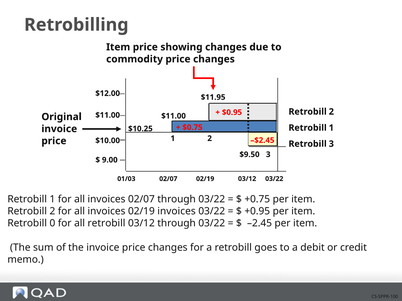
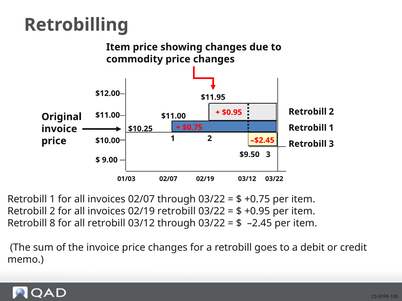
02/19 invoices: invoices -> retrobill
0: 0 -> 8
